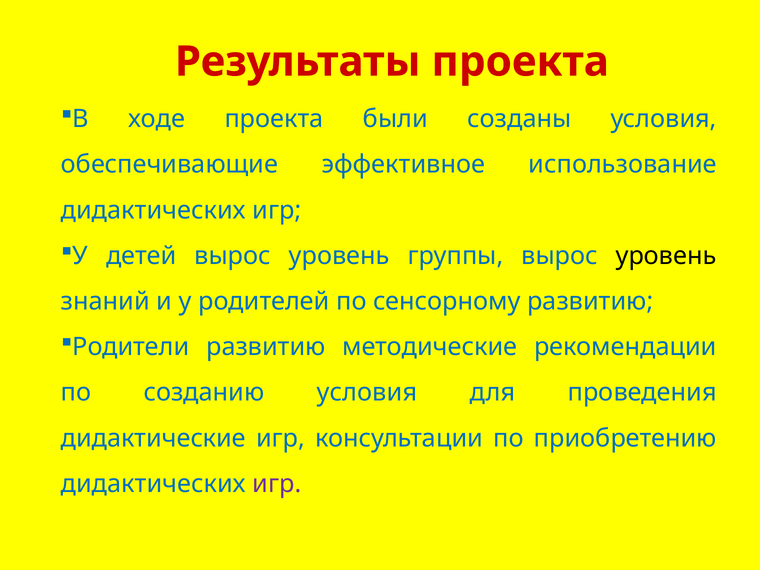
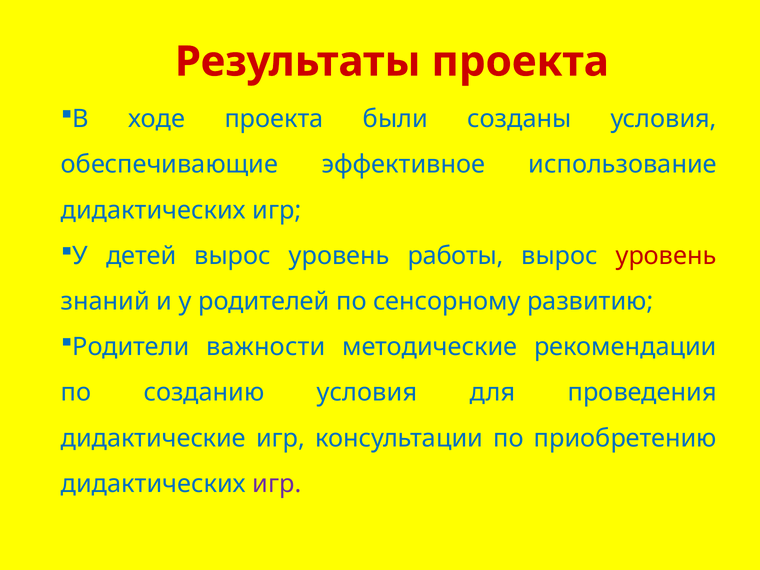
группы: группы -> работы
уровень at (666, 256) colour: black -> red
Родители развитию: развитию -> важности
